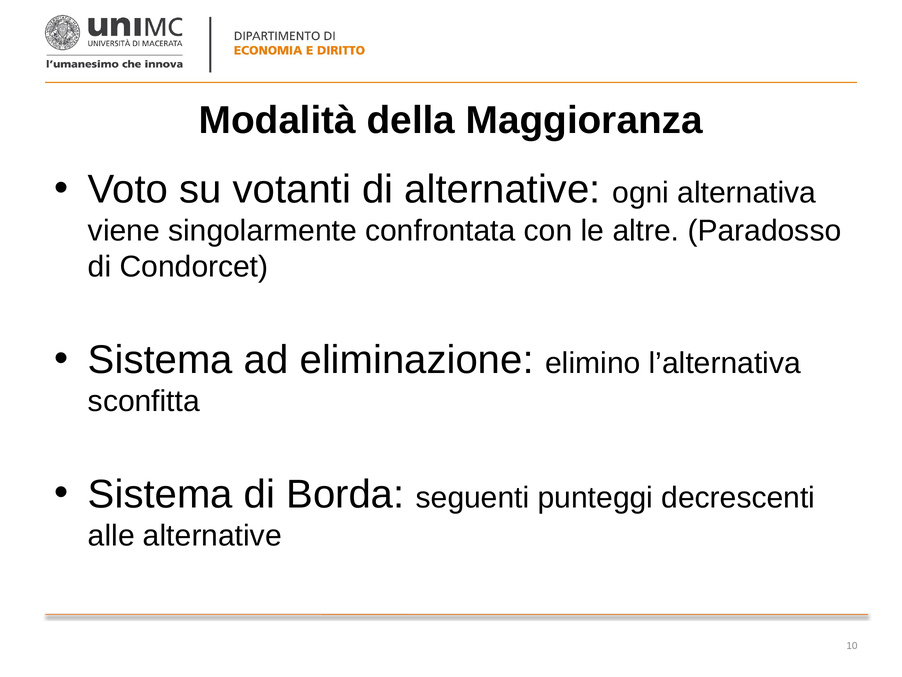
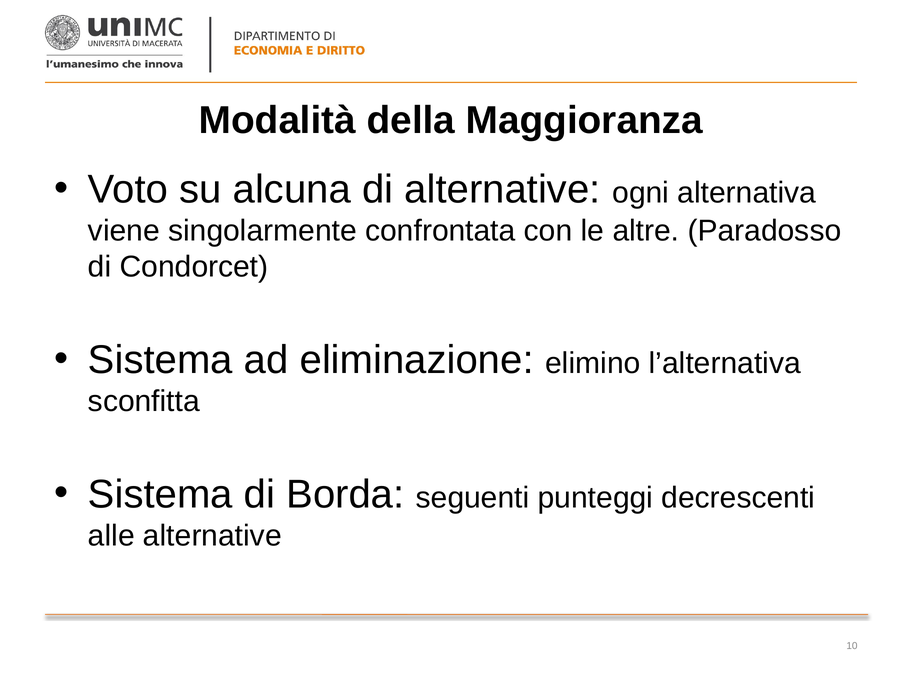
votanti: votanti -> alcuna
